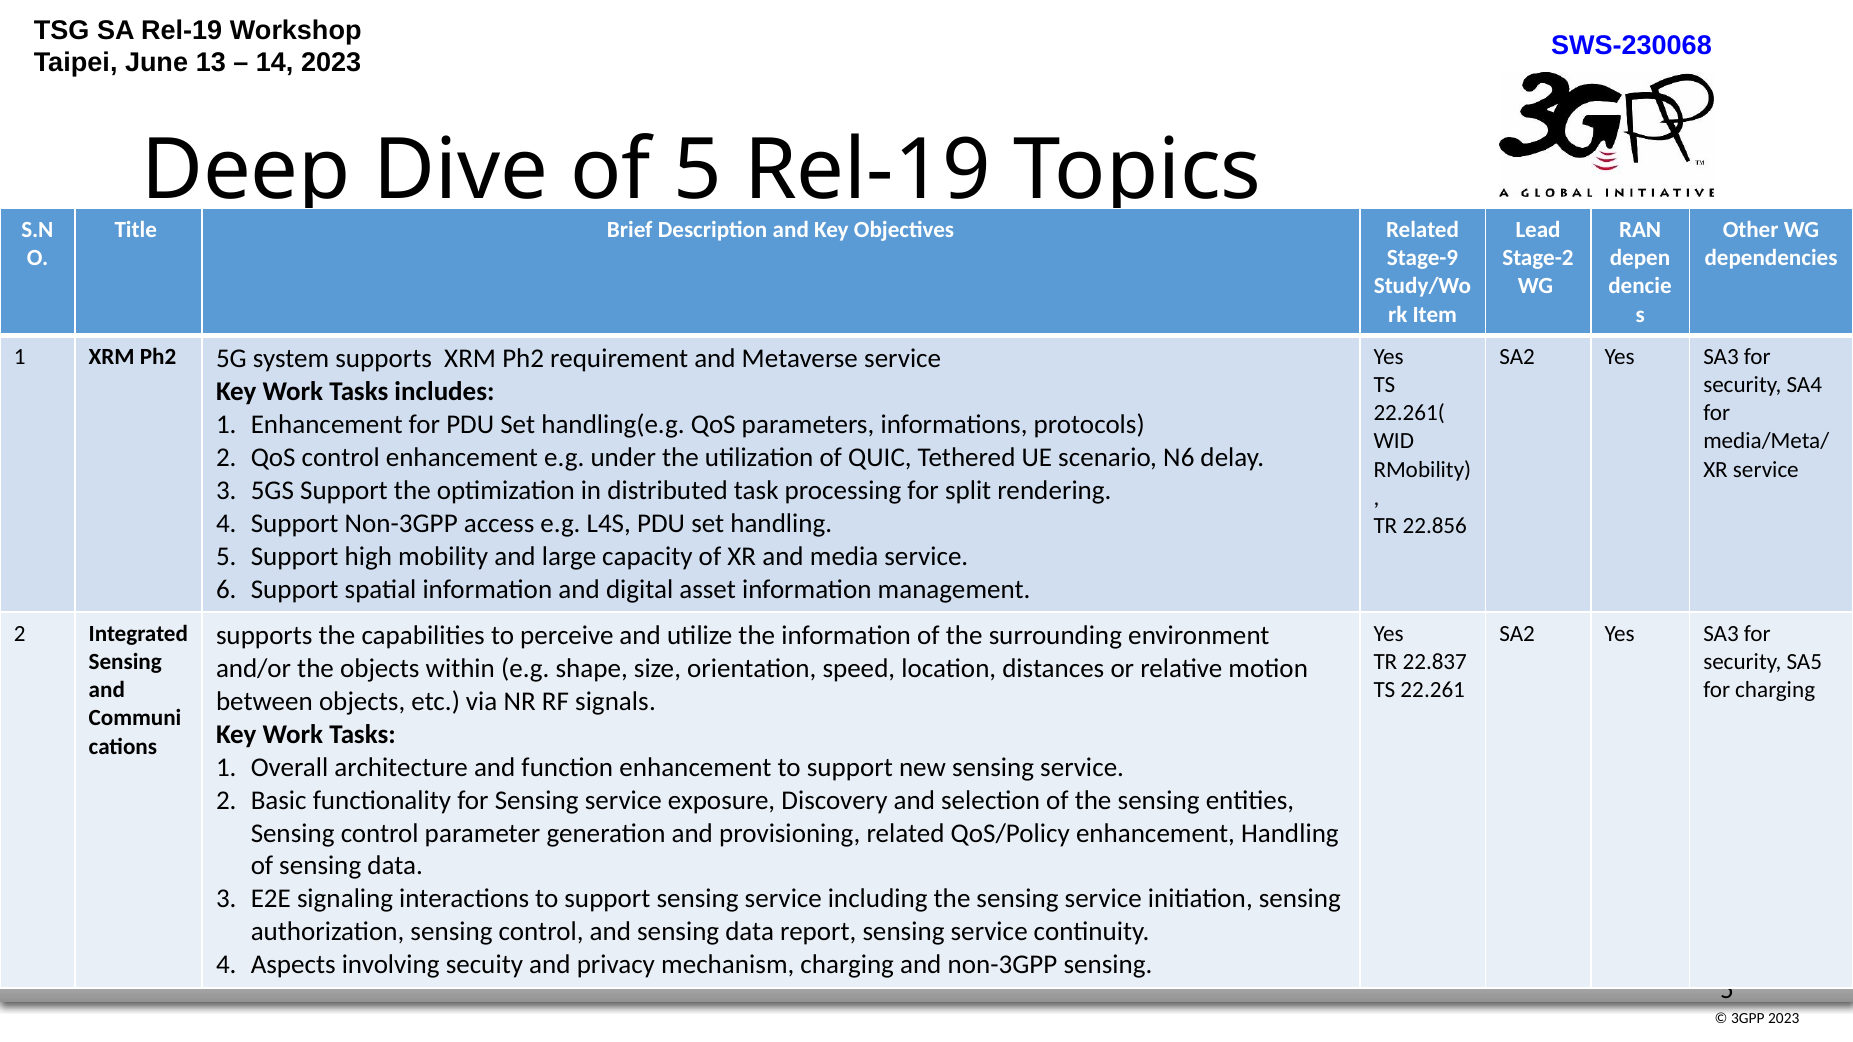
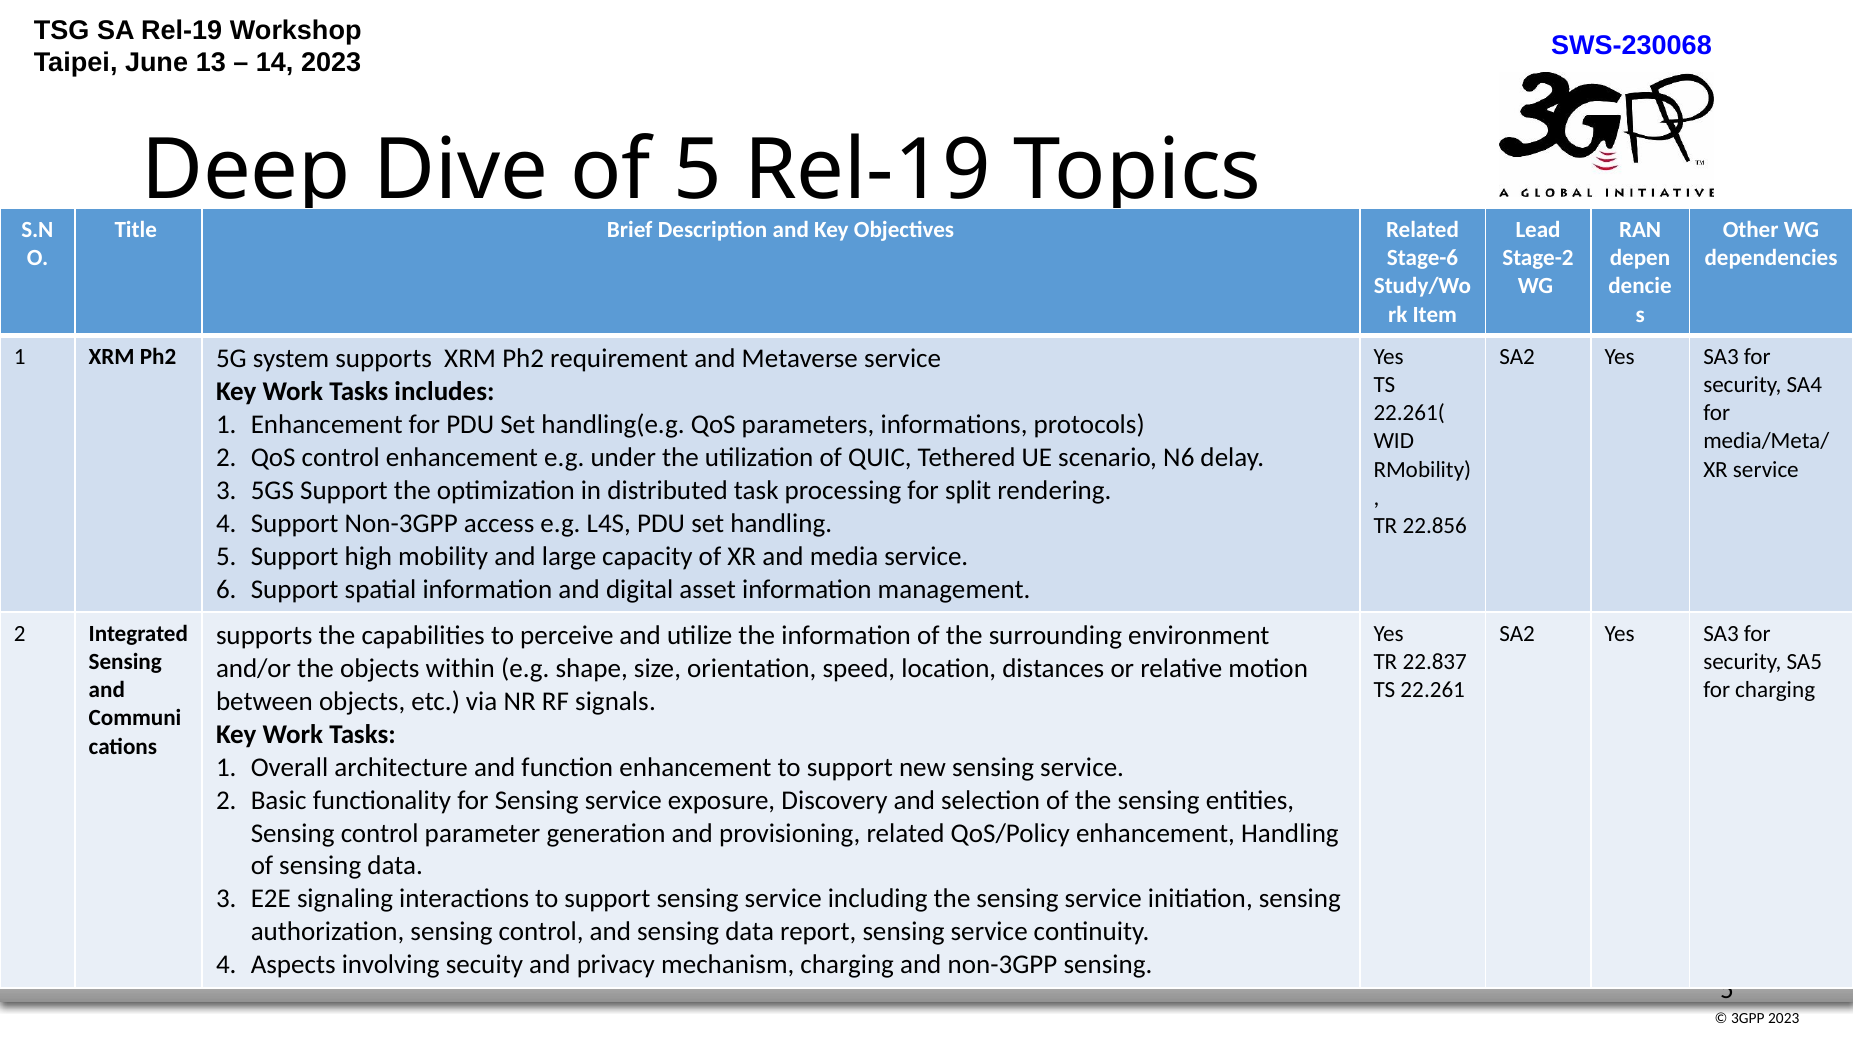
Stage-9: Stage-9 -> Stage-6
